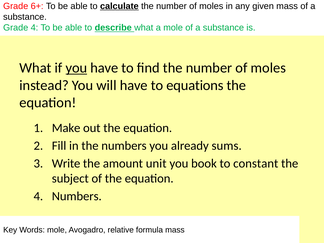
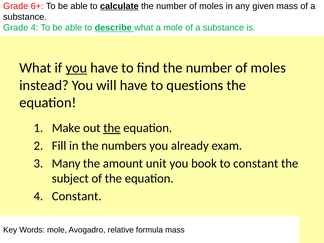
equations: equations -> questions
the at (112, 128) underline: none -> present
sums: sums -> exam
Write: Write -> Many
4 Numbers: Numbers -> Constant
